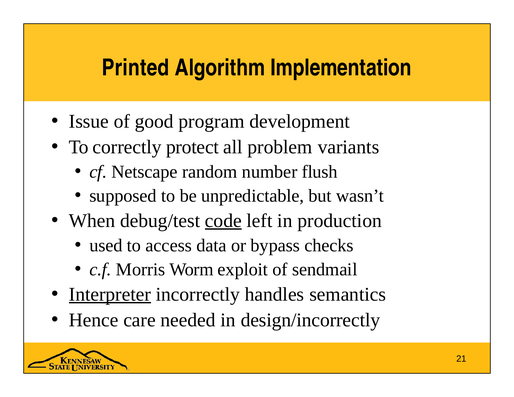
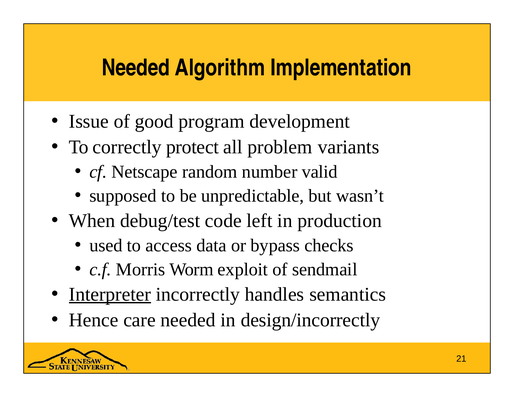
Printed at (136, 68): Printed -> Needed
flush: flush -> valid
code underline: present -> none
